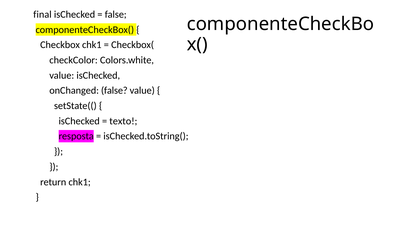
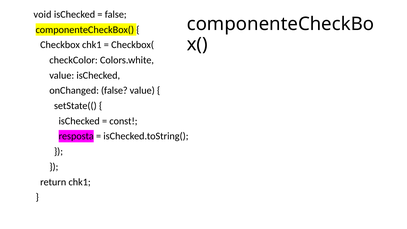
final: final -> void
texto: texto -> const
